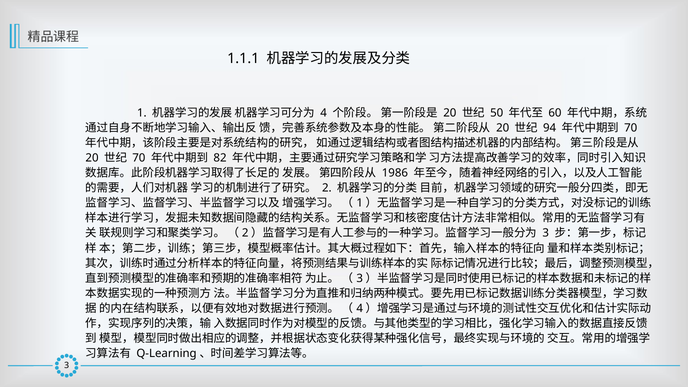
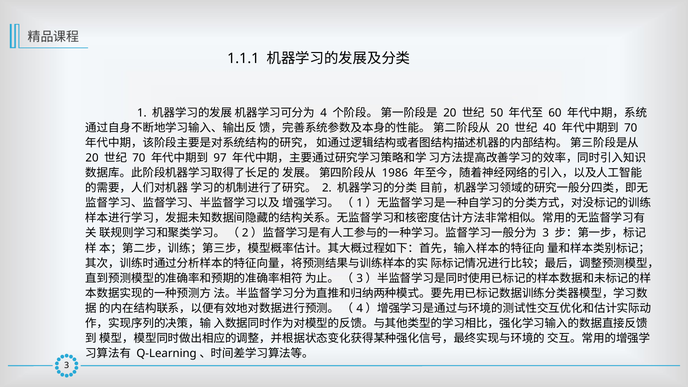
94: 94 -> 40
82: 82 -> 97
